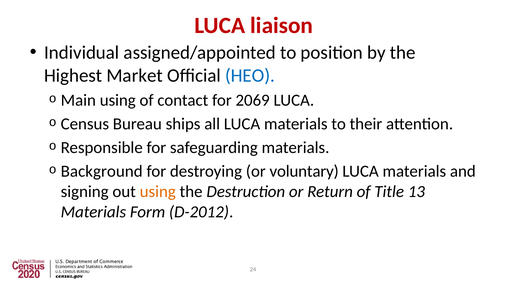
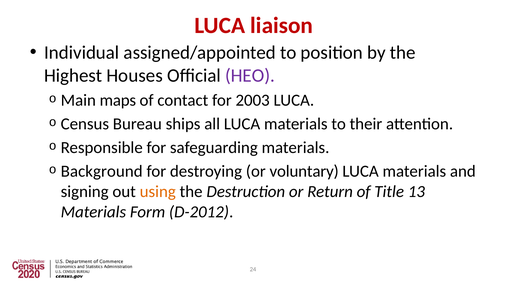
Market: Market -> Houses
HEO colour: blue -> purple
Main using: using -> maps
2069: 2069 -> 2003
